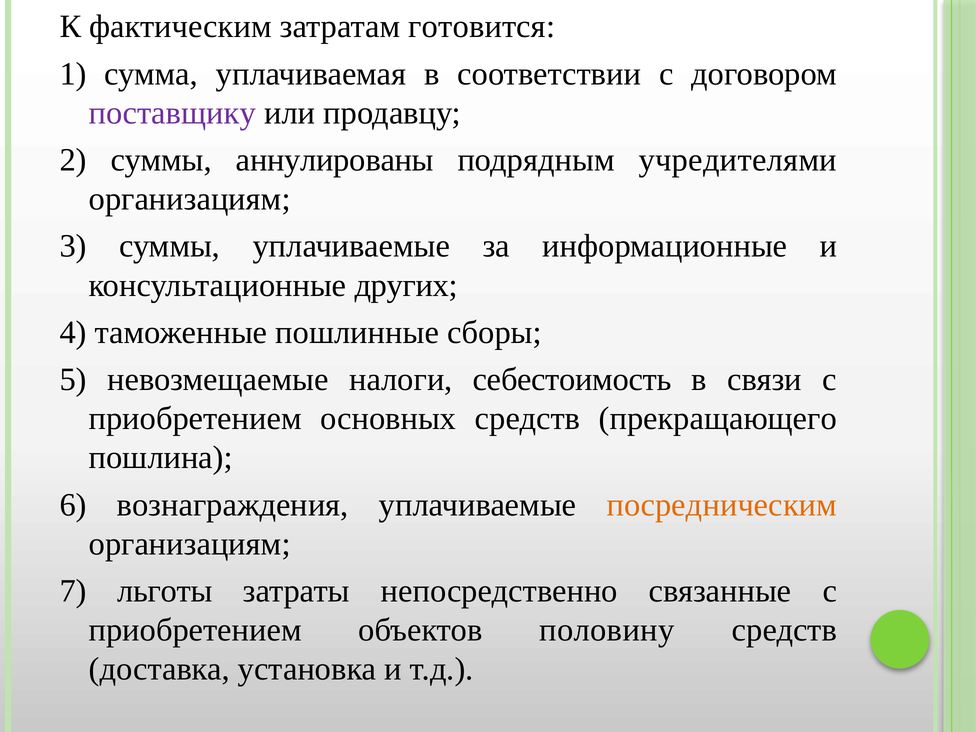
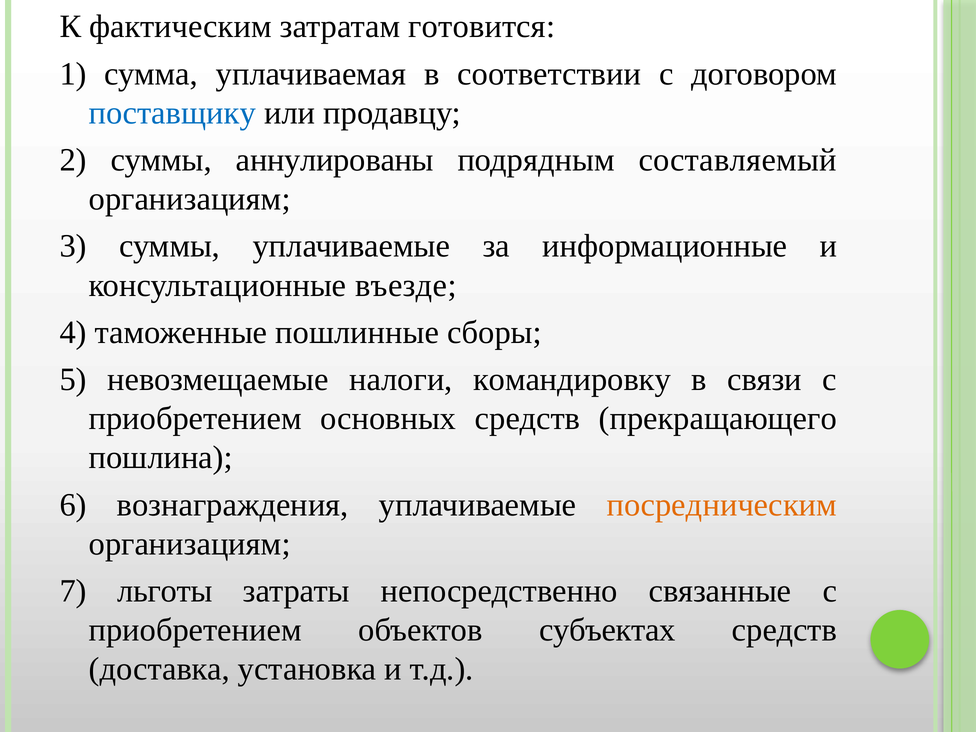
поставщику colour: purple -> blue
учредителями: учредителями -> составляемый
других: других -> въезде
себестоимость: себестоимость -> командировку
половину: половину -> субъектах
